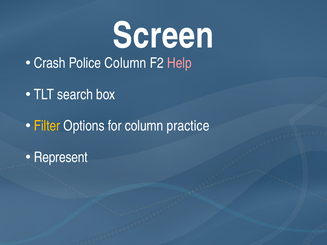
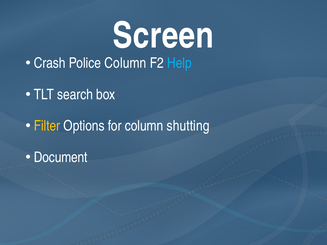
Help colour: pink -> light blue
practice: practice -> shutting
Represent: Represent -> Document
